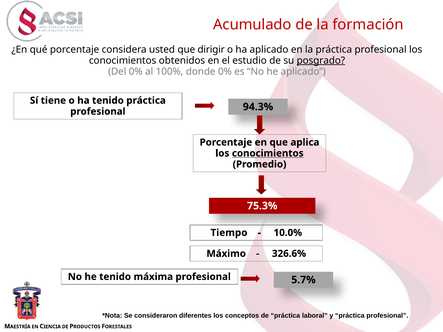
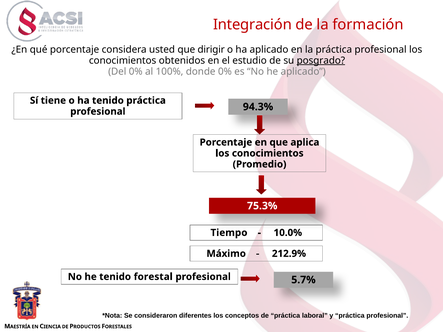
Acumulado: Acumulado -> Integración
conocimientos at (268, 153) underline: present -> none
326.6%: 326.6% -> 212.9%
máxima: máxima -> forestal
